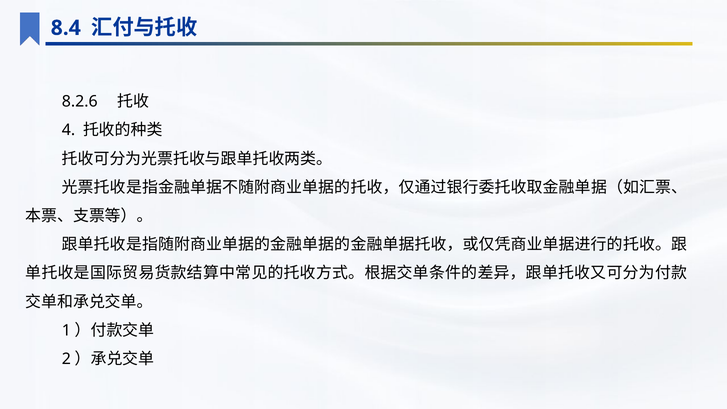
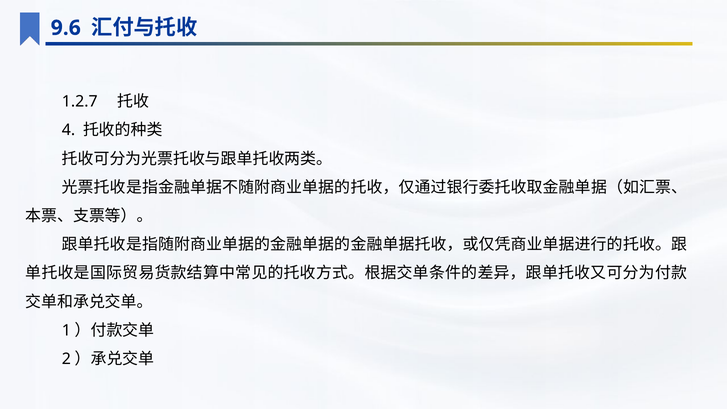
8.4: 8.4 -> 9.6
8.2.6: 8.2.6 -> 1.2.7
